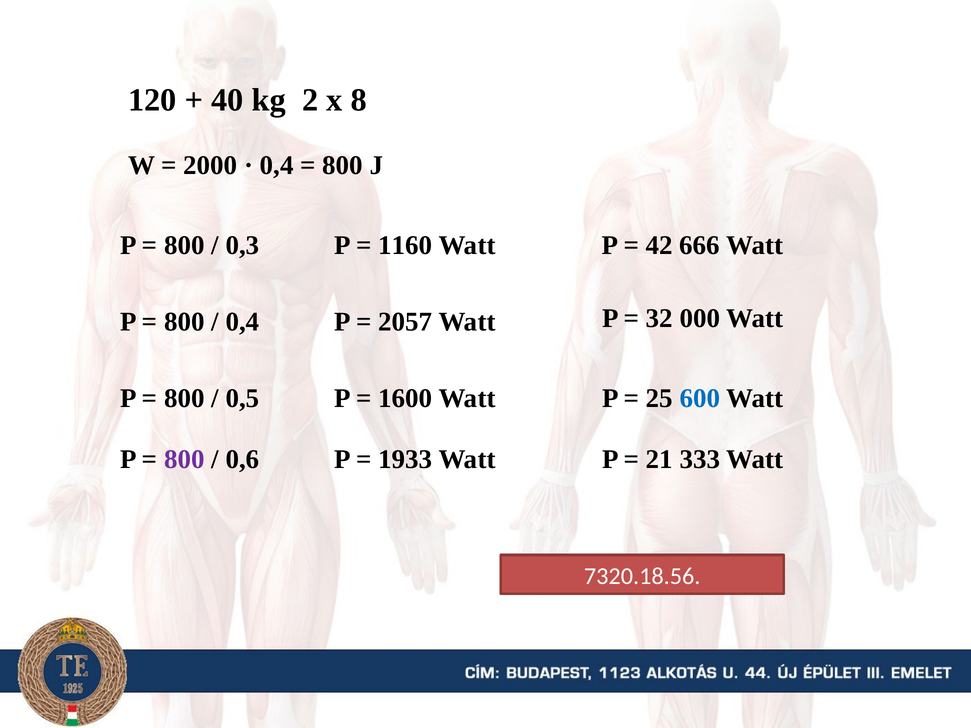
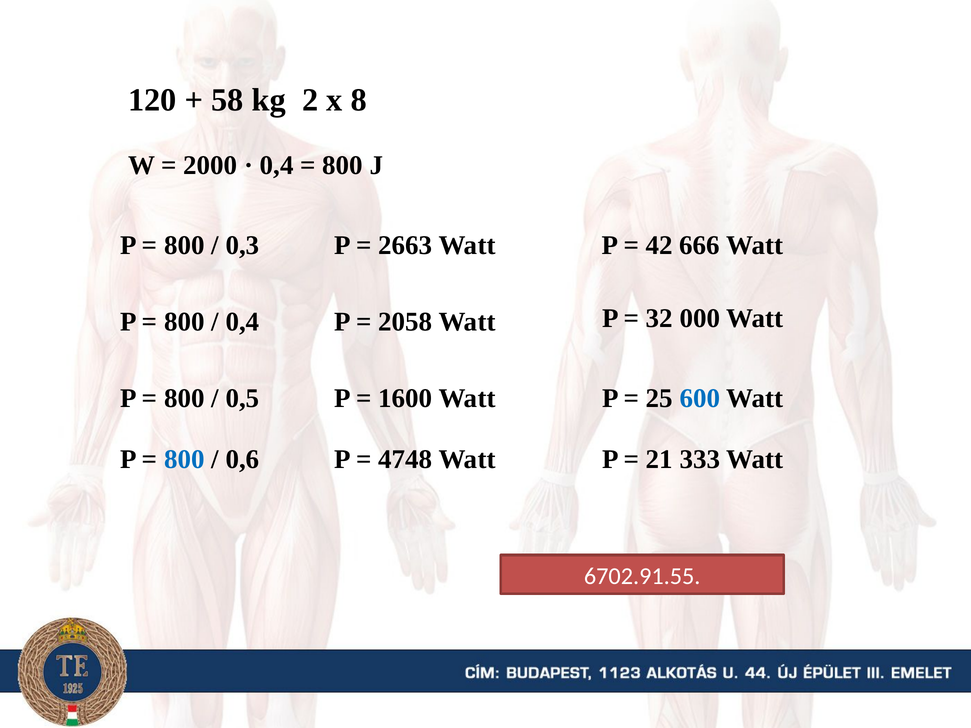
40: 40 -> 58
1160: 1160 -> 2663
2057: 2057 -> 2058
800 at (184, 459) colour: purple -> blue
1933: 1933 -> 4748
7320.18.56: 7320.18.56 -> 6702.91.55
